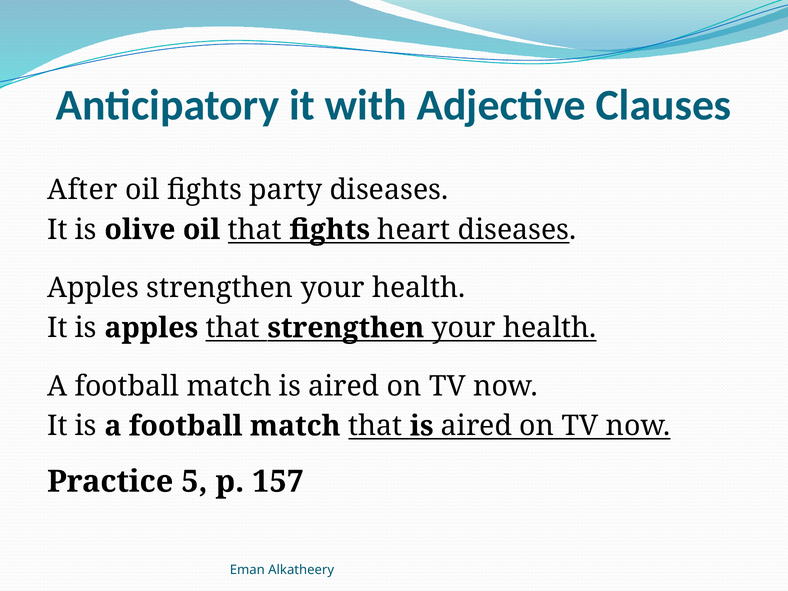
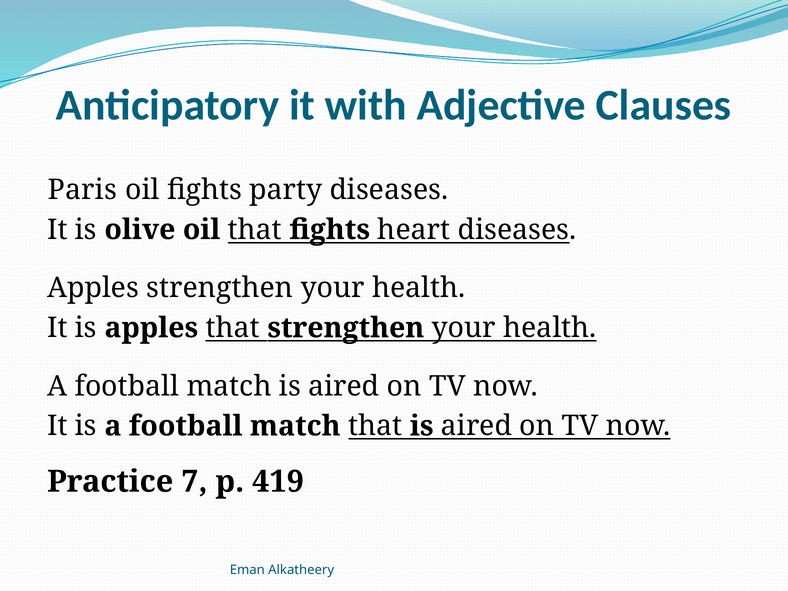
After: After -> Paris
5: 5 -> 7
157: 157 -> 419
